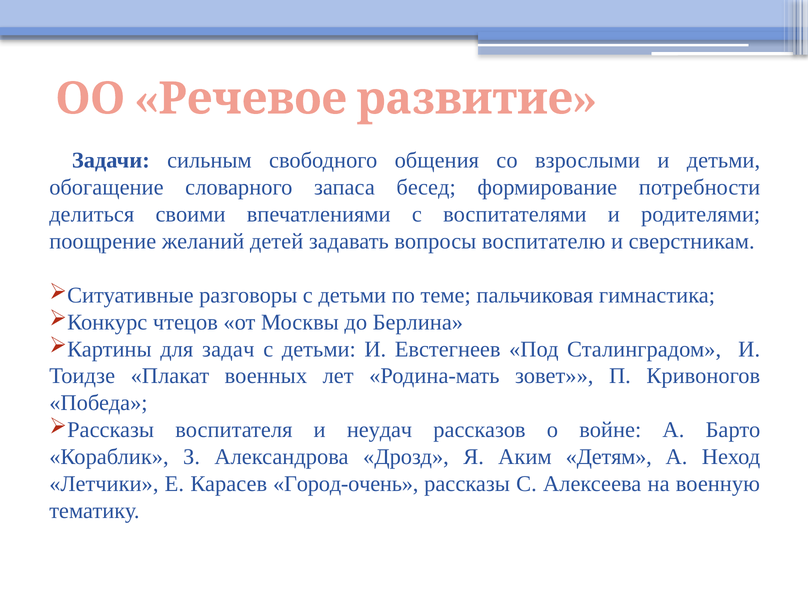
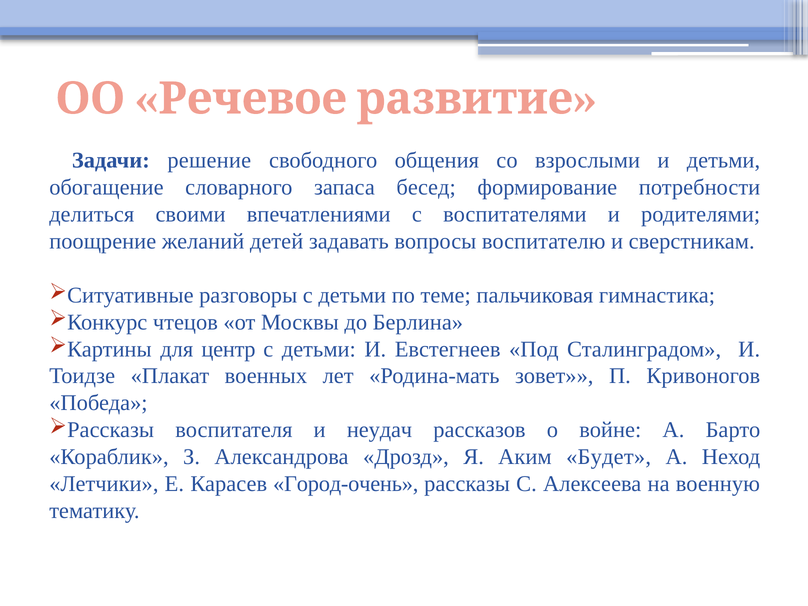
сильным: сильным -> решение
задач: задач -> центр
Детям: Детям -> Будет
